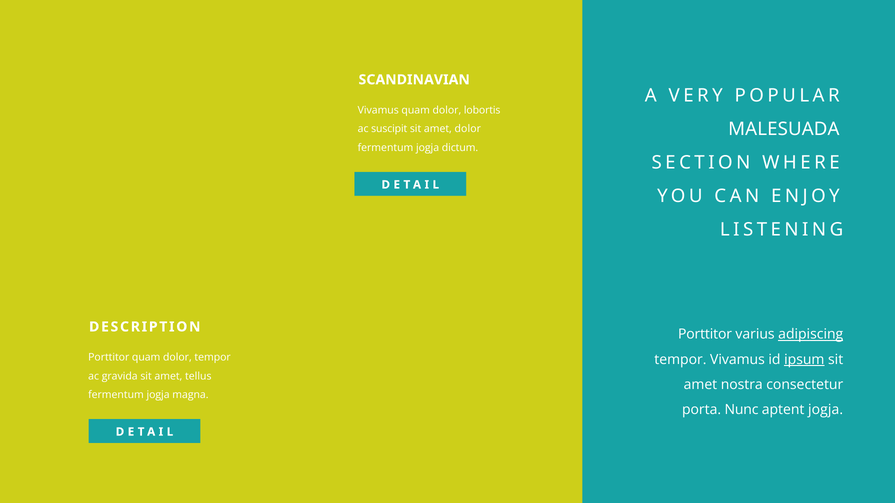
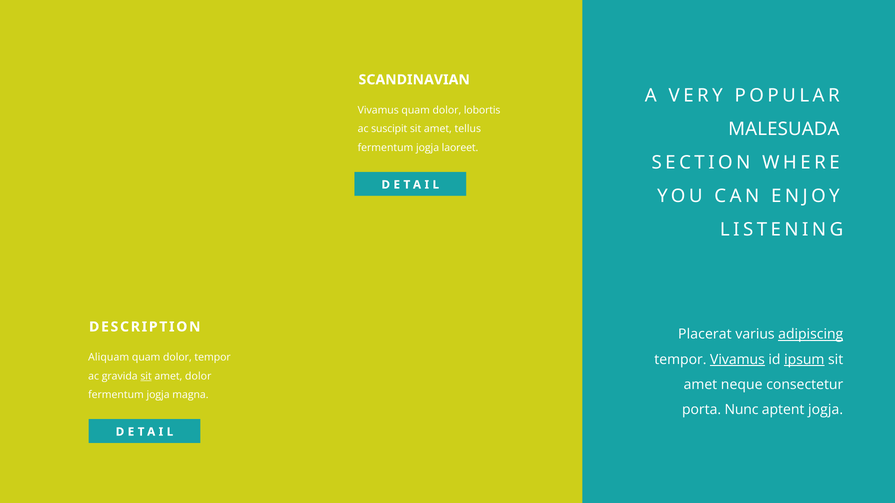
amet dolor: dolor -> tellus
dictum: dictum -> laoreet
Porttitor at (705, 335): Porttitor -> Placerat
Porttitor at (109, 358): Porttitor -> Aliquam
Vivamus at (737, 360) underline: none -> present
sit at (146, 376) underline: none -> present
amet tellus: tellus -> dolor
nostra: nostra -> neque
